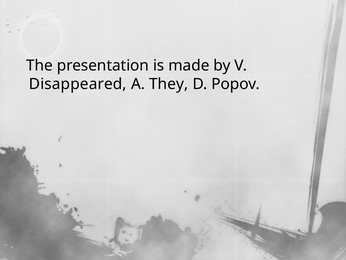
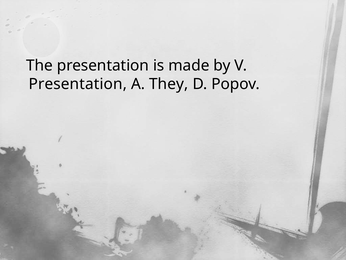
Disappeared at (78, 84): Disappeared -> Presentation
